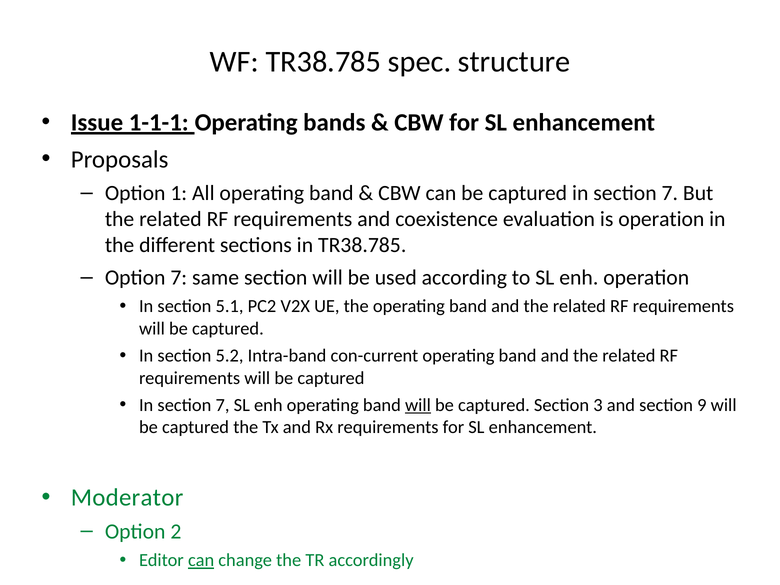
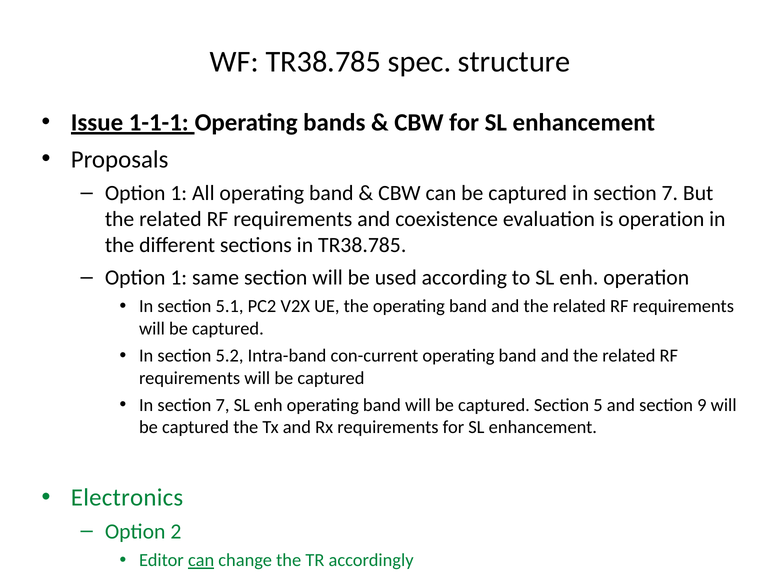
7 at (179, 277): 7 -> 1
will at (418, 405) underline: present -> none
3: 3 -> 5
Moderator: Moderator -> Electronics
